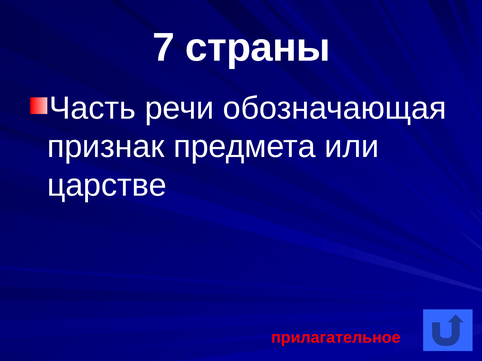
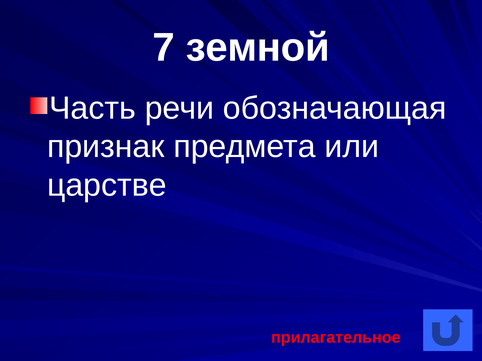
страны: страны -> земной
